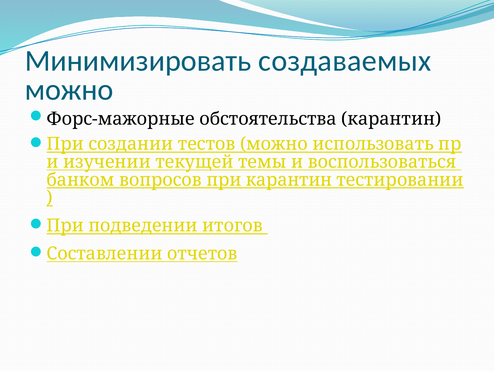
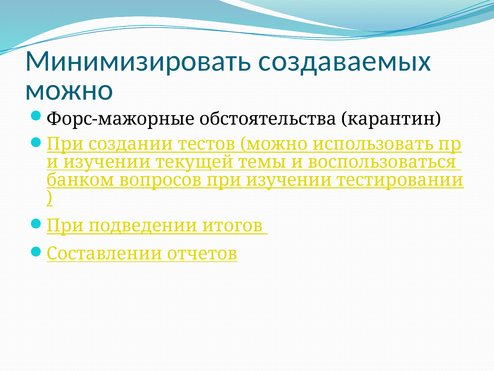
при карантин: карантин -> изучении
